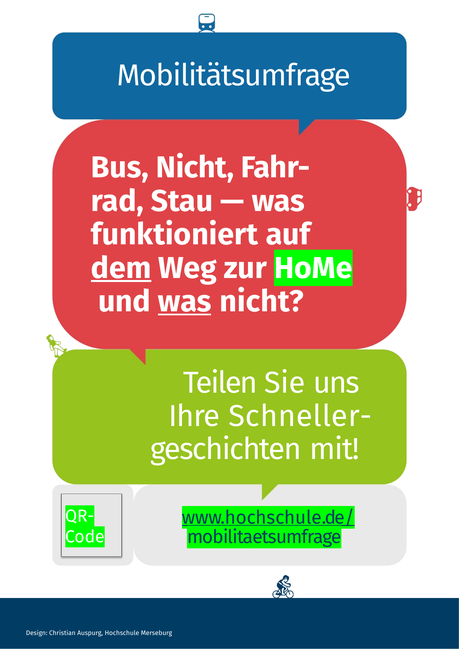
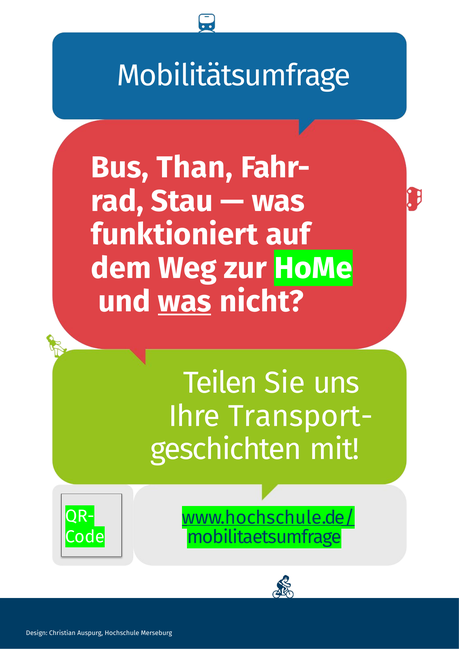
Bus Nicht: Nicht -> Than
dem underline: present -> none
Schneller-: Schneller- -> Transport-
